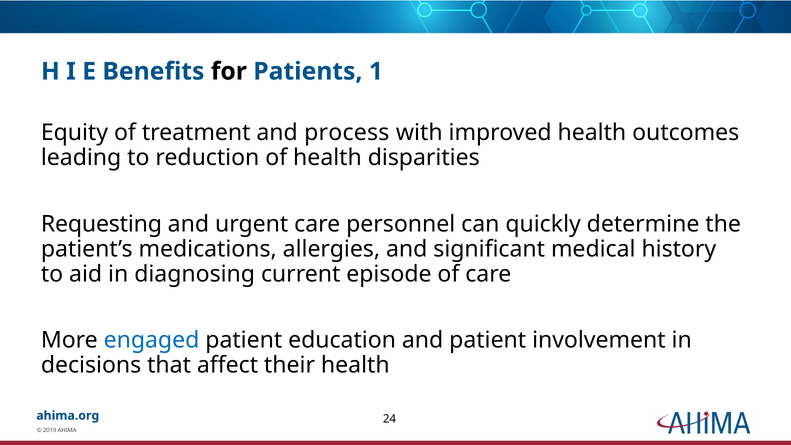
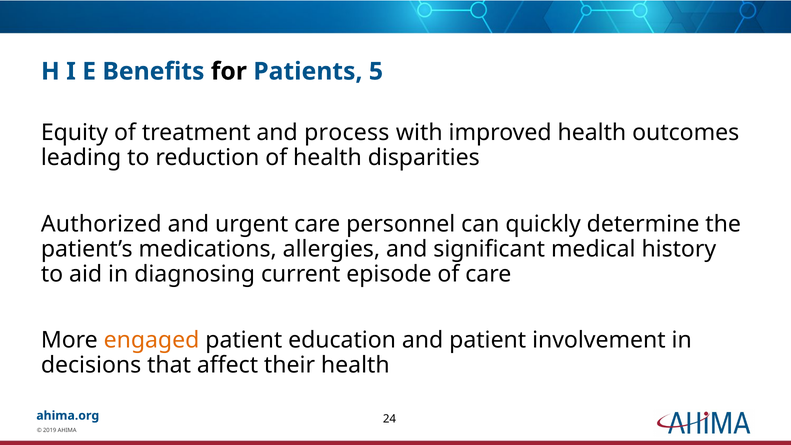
1: 1 -> 5
Requesting: Requesting -> Authorized
engaged colour: blue -> orange
